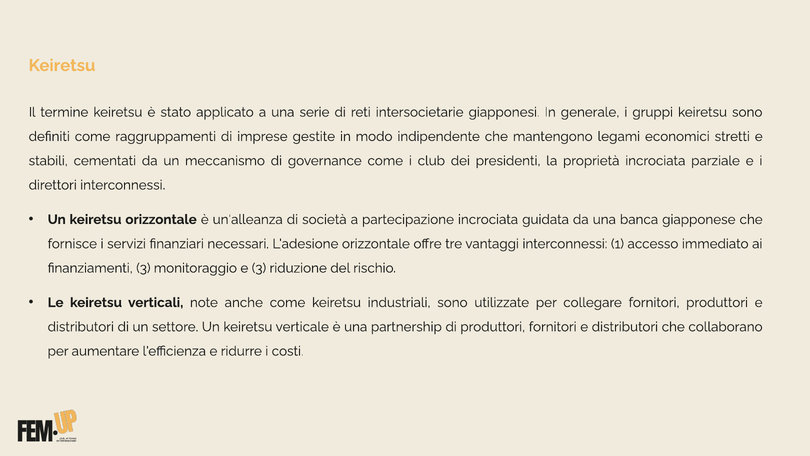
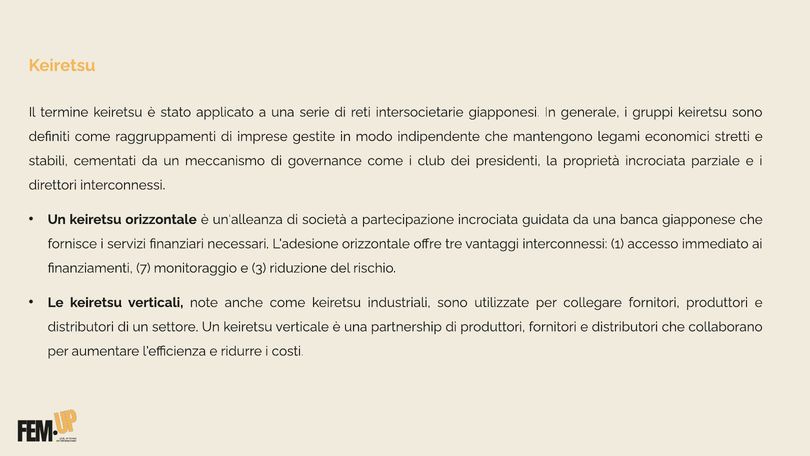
finanziamenti 3: 3 -> 7
